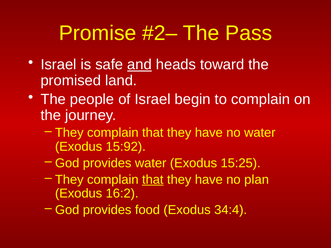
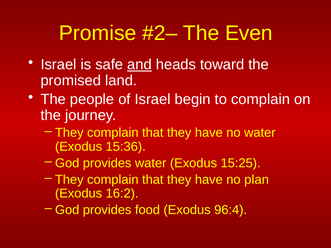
Pass: Pass -> Even
15:92: 15:92 -> 15:36
that at (153, 180) underline: present -> none
34:4: 34:4 -> 96:4
